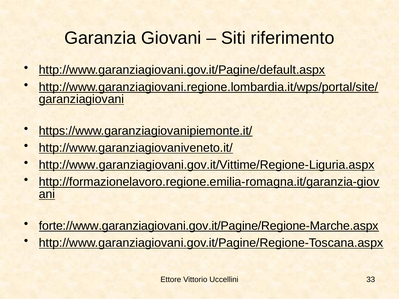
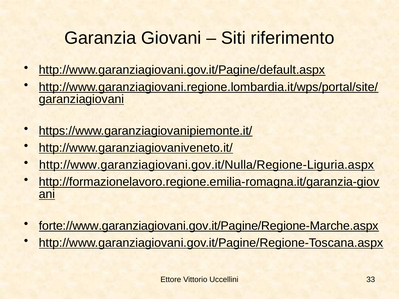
http://www.garanziagiovani.gov.it/Vittime/Regione-Liguria.aspx: http://www.garanziagiovani.gov.it/Vittime/Regione-Liguria.aspx -> http://www.garanziagiovani.gov.it/Nulla/Regione-Liguria.aspx
